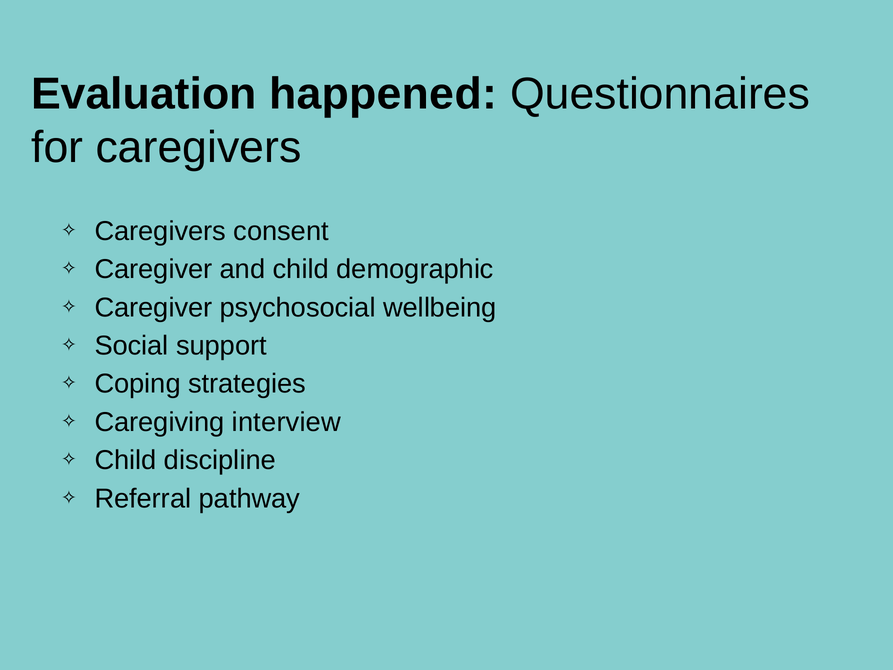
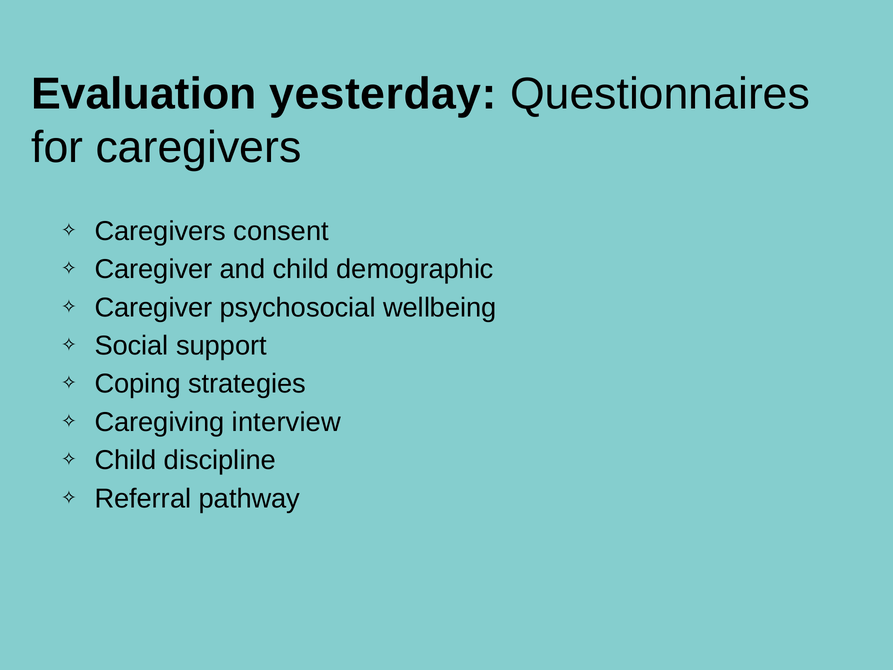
happened: happened -> yesterday
